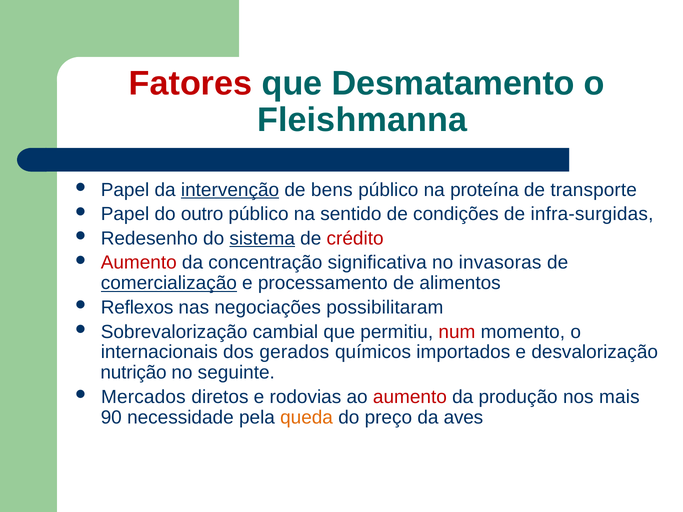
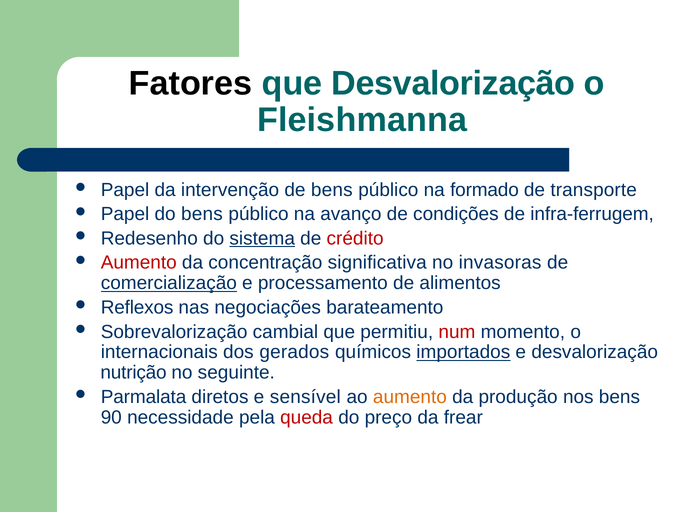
Fatores colour: red -> black
que Desmatamento: Desmatamento -> Desvalorização
intervenção underline: present -> none
proteína: proteína -> formado
do outro: outro -> bens
sentido: sentido -> avanço
infra-surgidas: infra-surgidas -> infra-ferrugem
possibilitaram: possibilitaram -> barateamento
importados underline: none -> present
Mercados: Mercados -> Parmalata
rodovias: rodovias -> sensível
aumento at (410, 397) colour: red -> orange
nos mais: mais -> bens
queda colour: orange -> red
aves: aves -> frear
